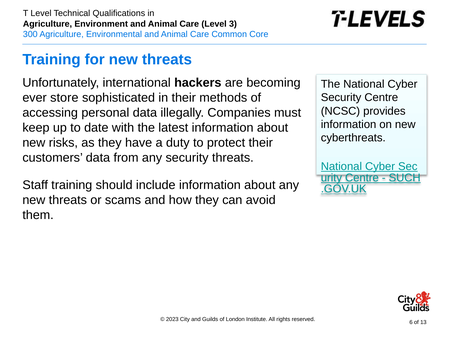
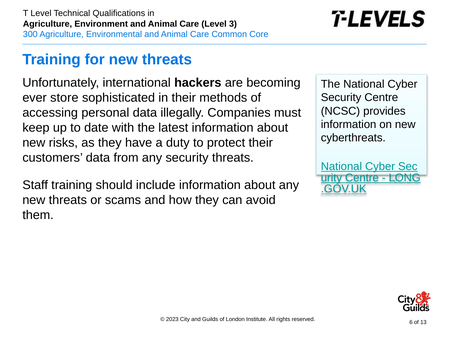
SUCH: SUCH -> LONG
